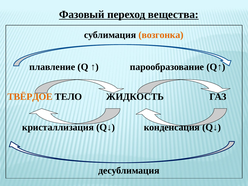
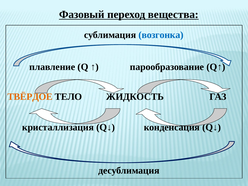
возгонка colour: orange -> blue
